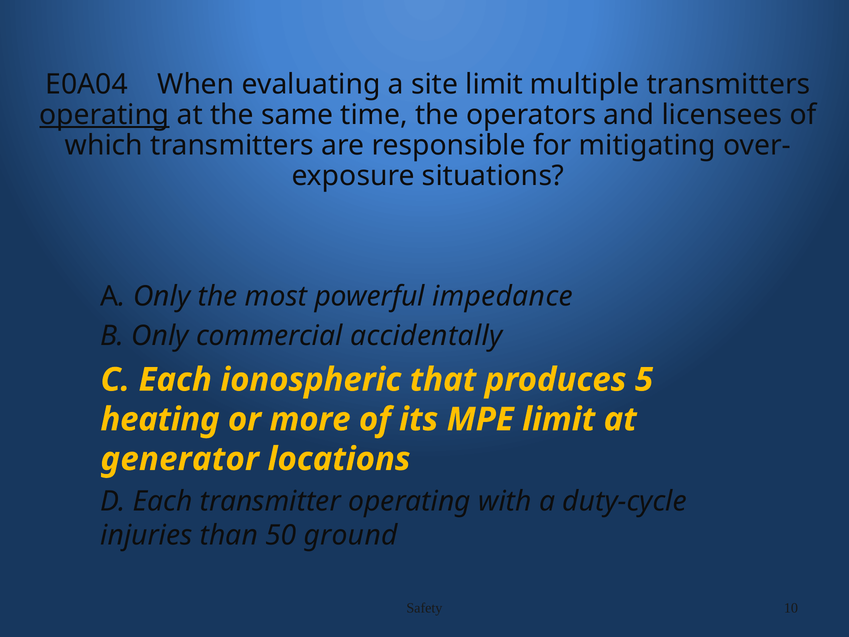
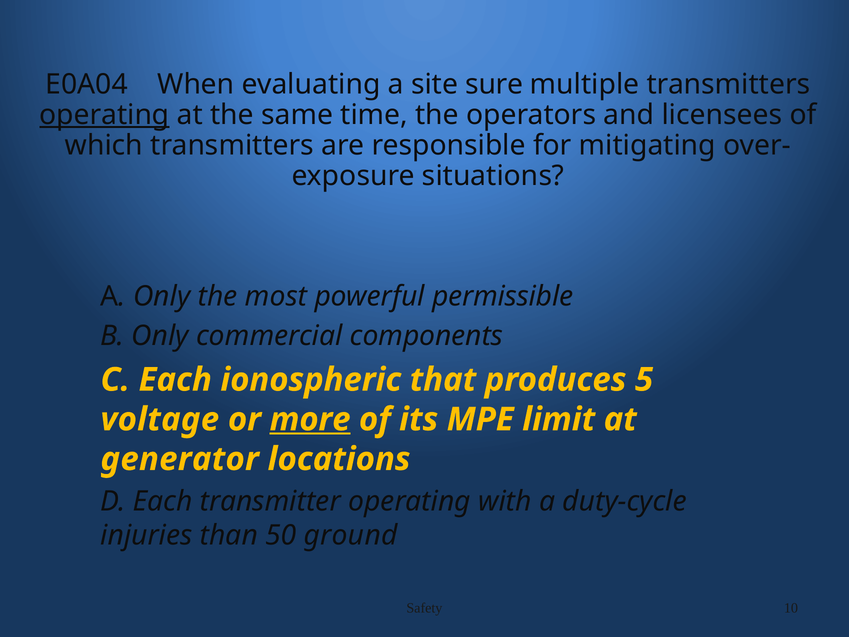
site limit: limit -> sure
impedance: impedance -> permissible
accidentally: accidentally -> components
heating: heating -> voltage
more underline: none -> present
